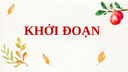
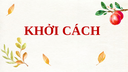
ĐOẠN: ĐOẠN -> CÁCH
